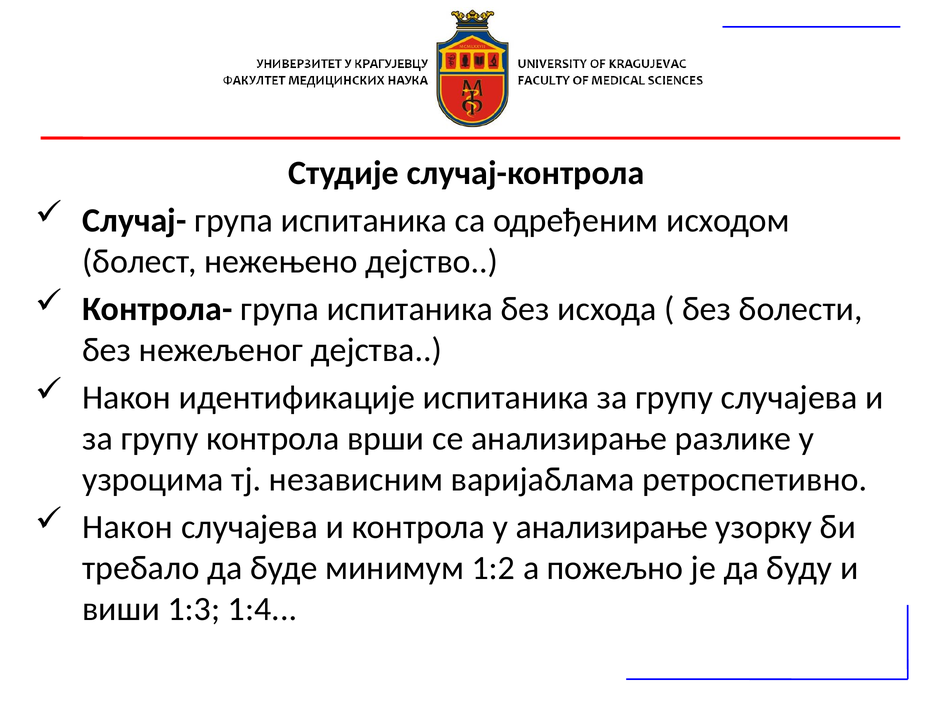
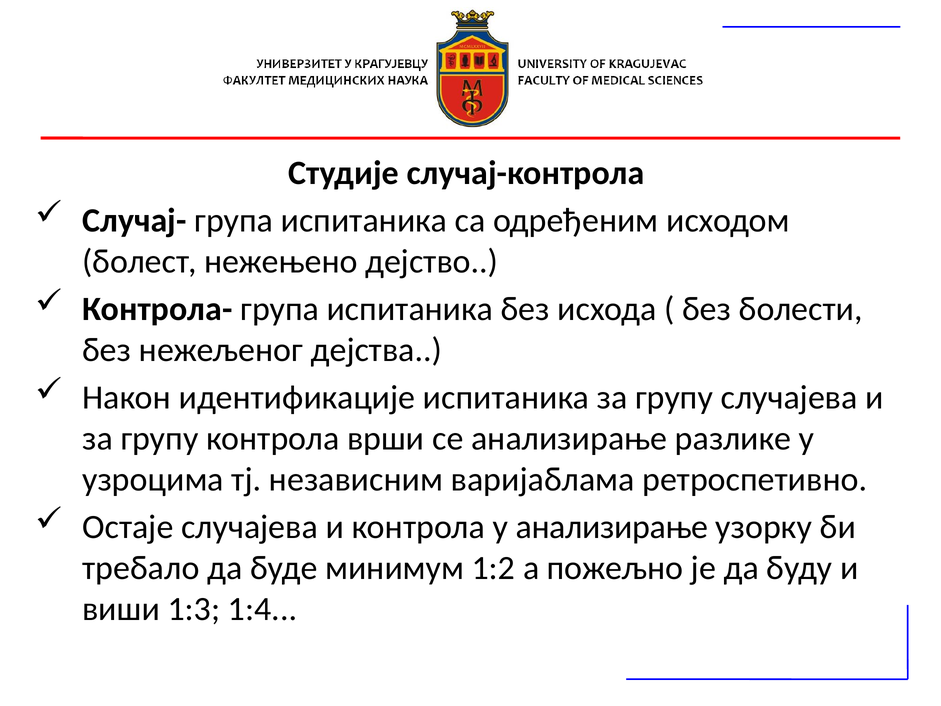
Након at (128, 527): Након -> Остаје
